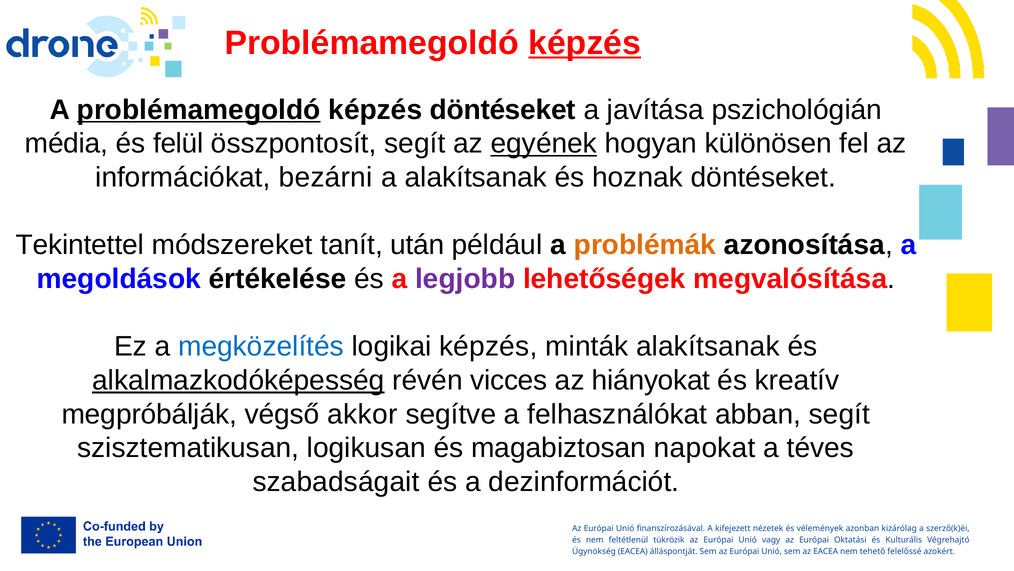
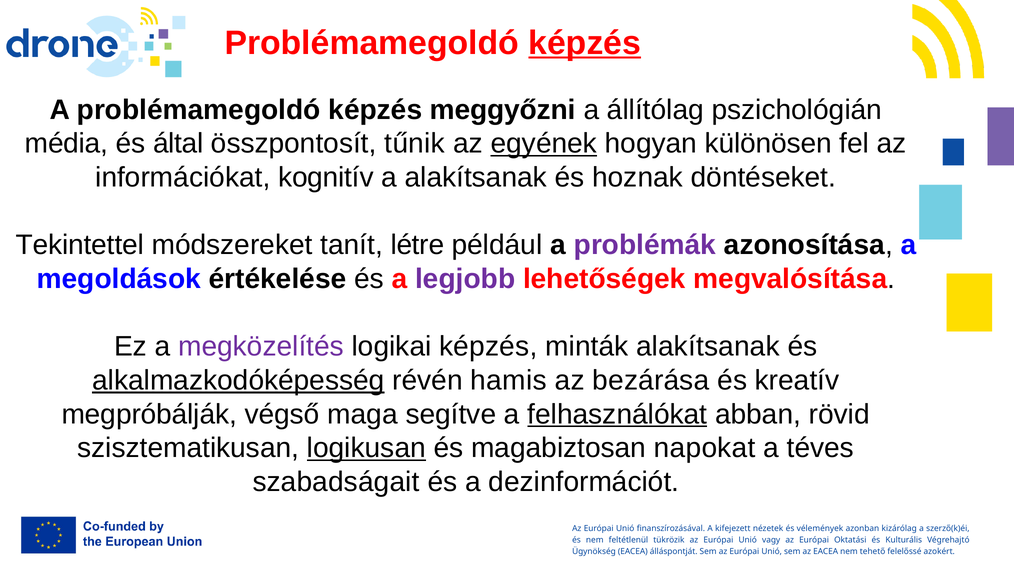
problémamegoldó at (199, 110) underline: present -> none
képzés döntéseket: döntéseket -> meggyőzni
javítása: javítása -> állítólag
felül: felül -> által
összpontosít segít: segít -> tűnik
bezárni: bezárni -> kognitív
után: után -> létre
problémák colour: orange -> purple
megközelítés colour: blue -> purple
vicces: vicces -> hamis
hiányokat: hiányokat -> bezárása
akkor: akkor -> maga
felhasználókat underline: none -> present
abban segít: segít -> rövid
logikusan underline: none -> present
